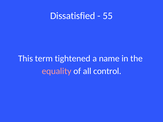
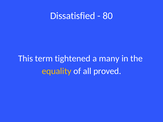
55: 55 -> 80
name: name -> many
equality colour: pink -> yellow
control: control -> proved
